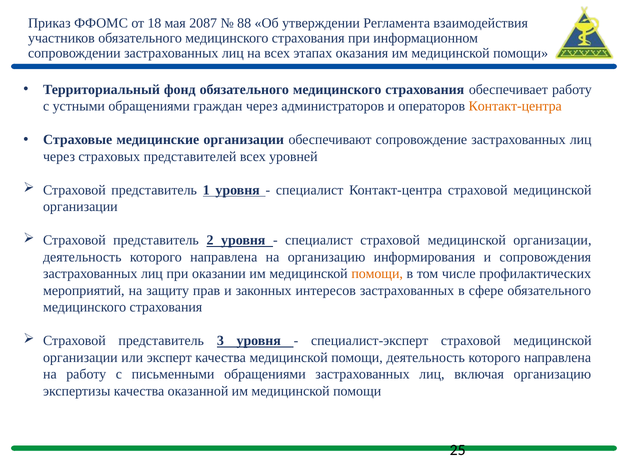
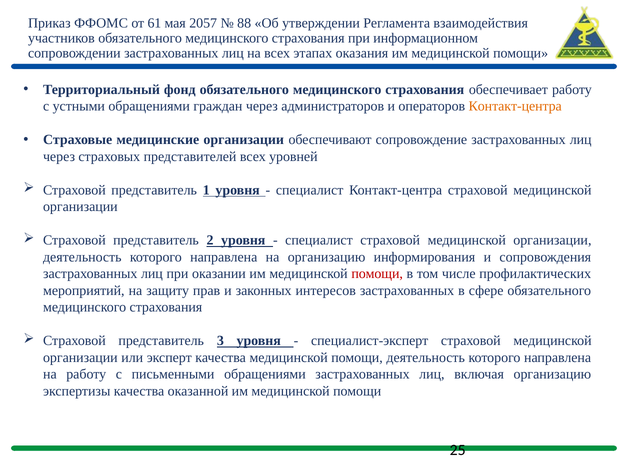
18: 18 -> 61
2087: 2087 -> 2057
помощи at (377, 274) colour: orange -> red
